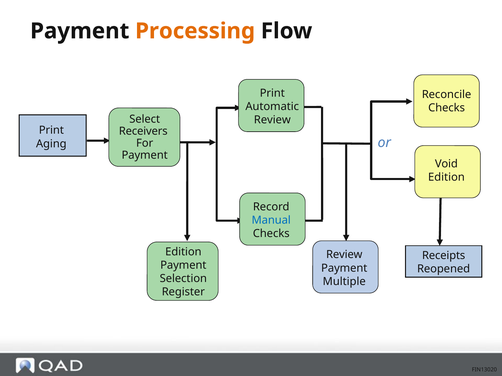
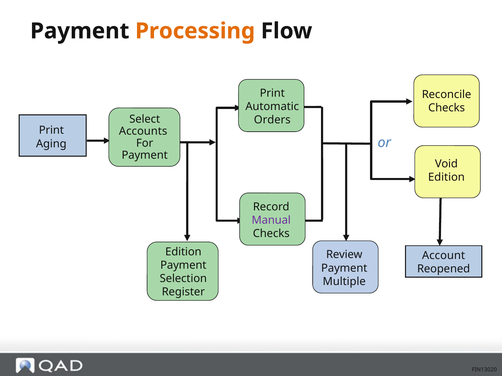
Review at (272, 120): Review -> Orders
Receivers: Receivers -> Accounts
Manual colour: blue -> purple
Receipts: Receipts -> Account
